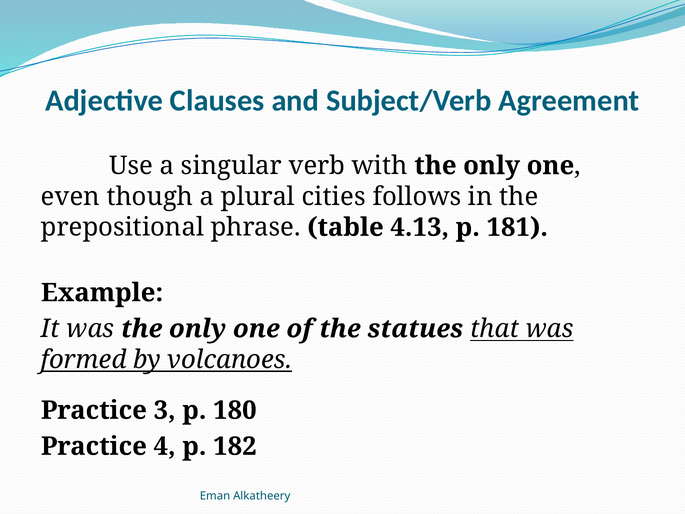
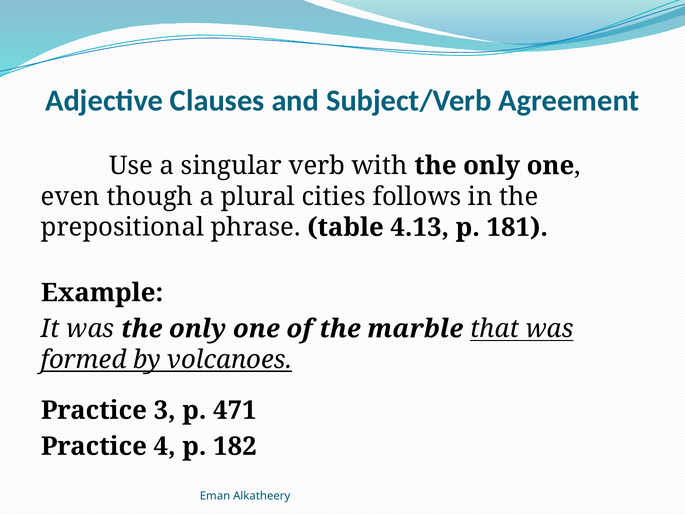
statues: statues -> marble
180: 180 -> 471
